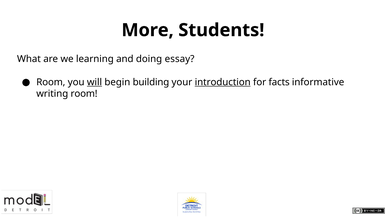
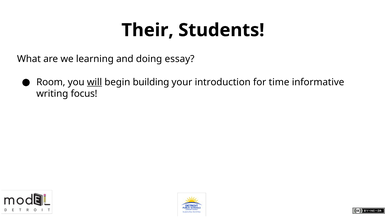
More: More -> Their
introduction underline: present -> none
facts: facts -> time
writing room: room -> focus
